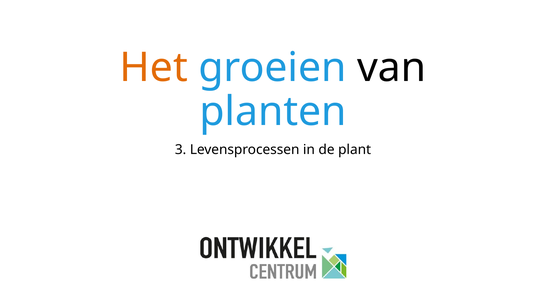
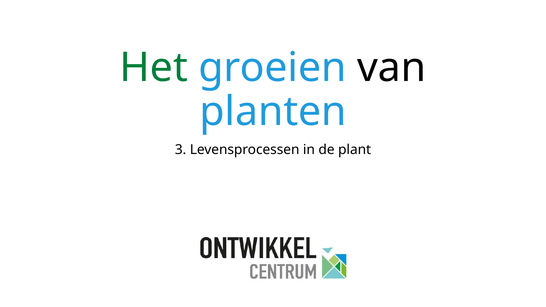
Het colour: orange -> green
